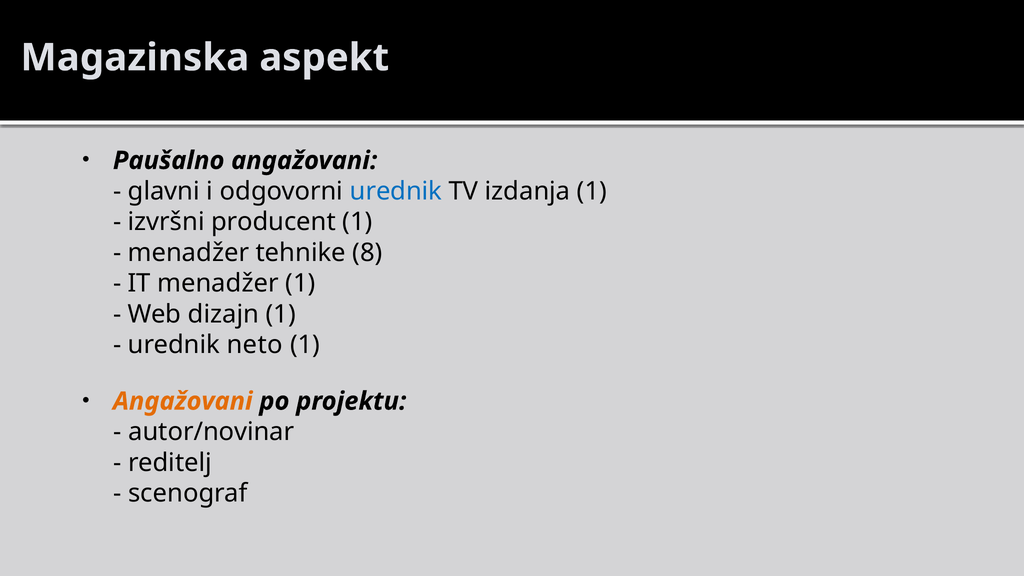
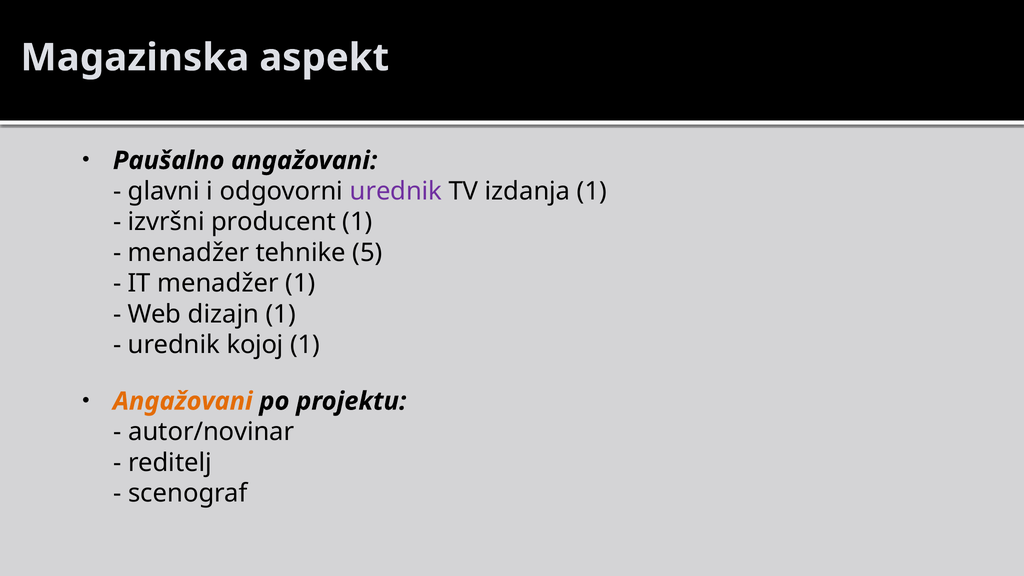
urednik at (396, 191) colour: blue -> purple
8: 8 -> 5
neto: neto -> kojoj
